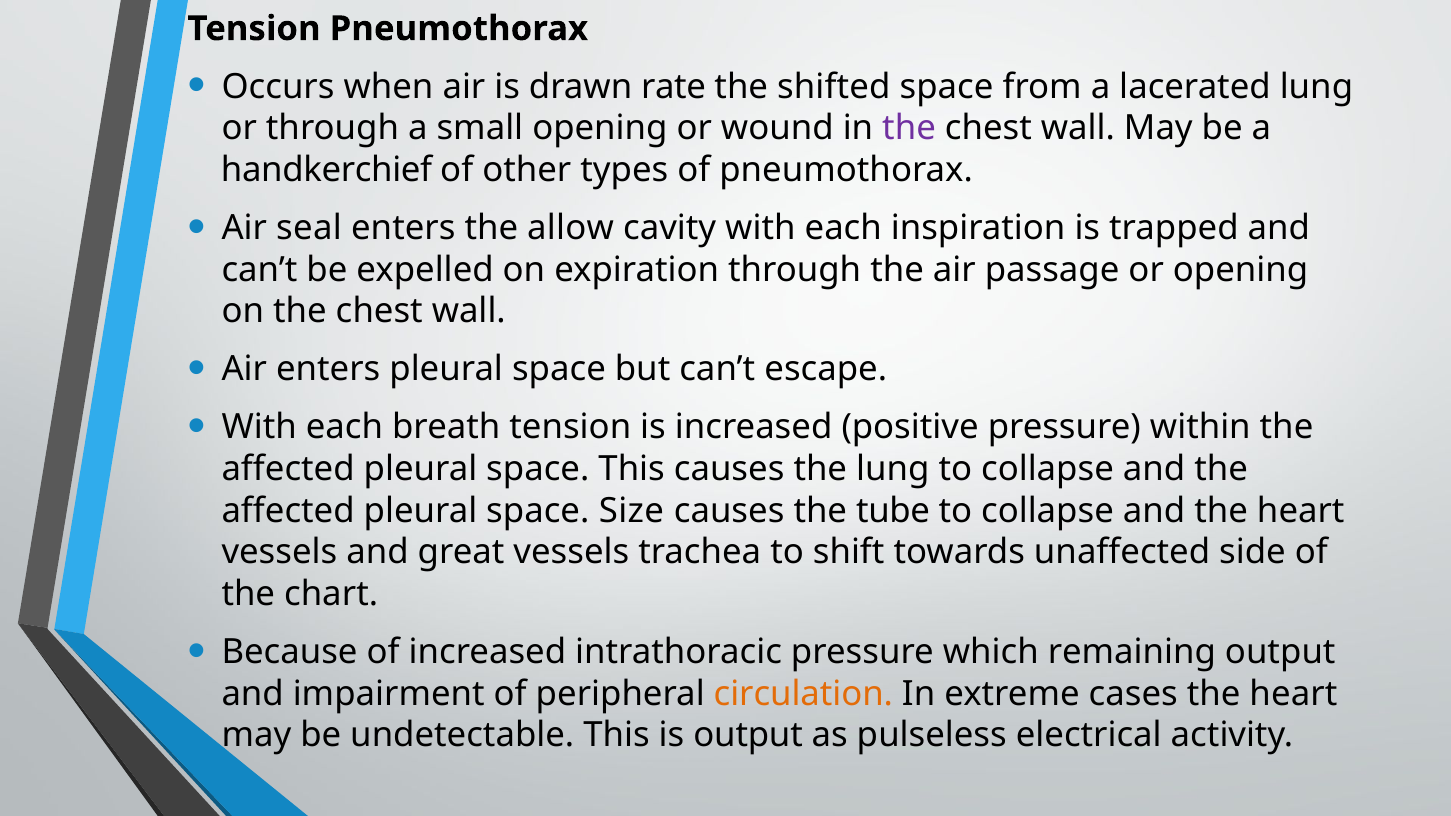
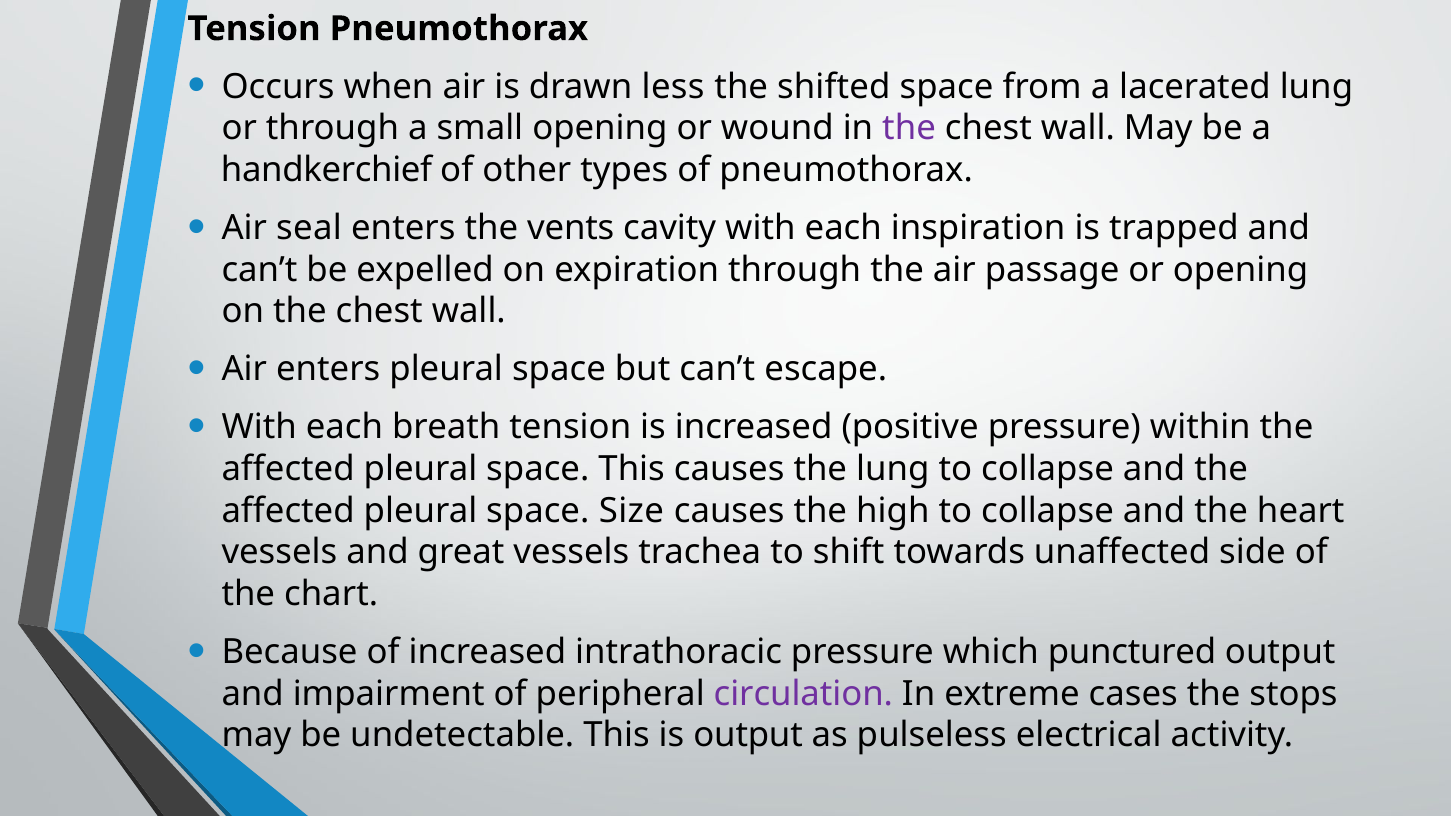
rate: rate -> less
allow: allow -> vents
tube: tube -> high
remaining: remaining -> punctured
circulation colour: orange -> purple
cases the heart: heart -> stops
